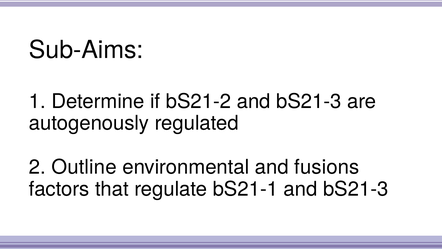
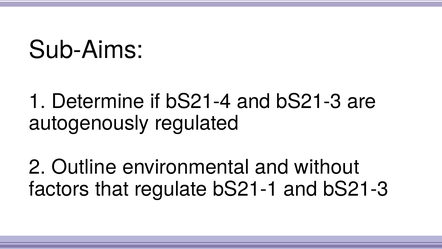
bS21-2: bS21-2 -> bS21-4
fusions: fusions -> without
